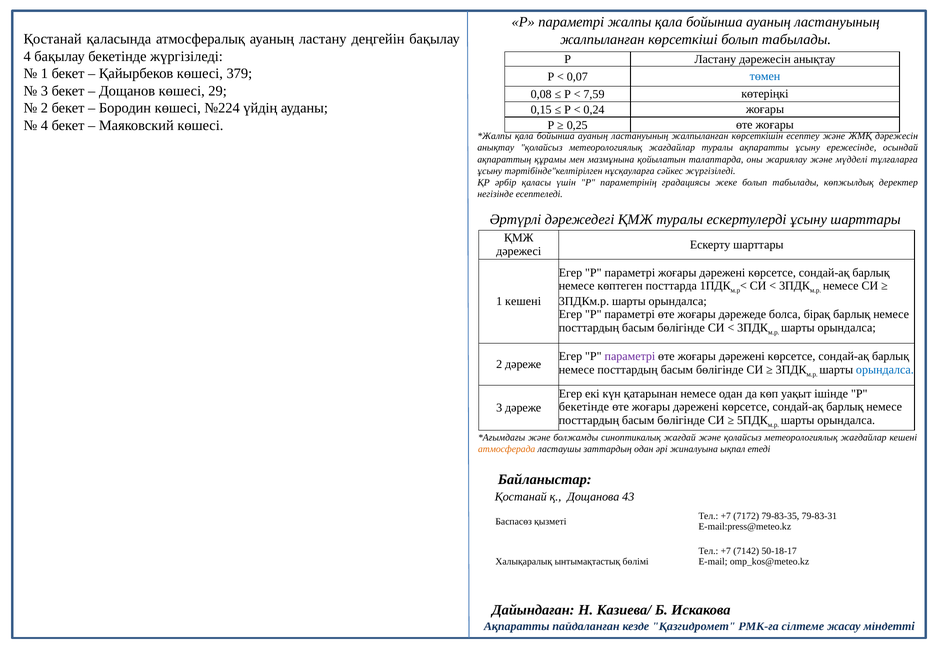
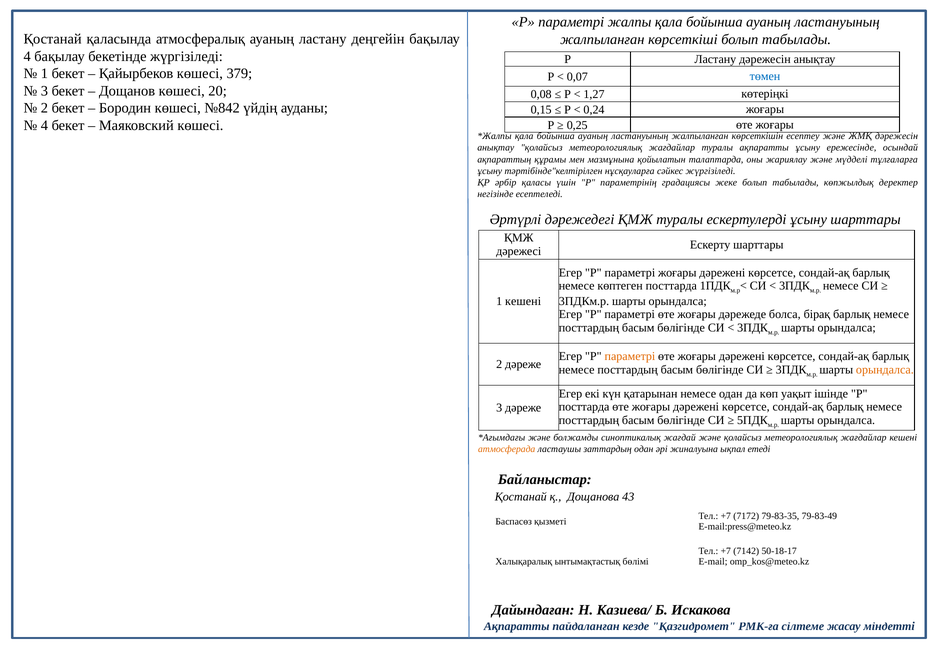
29: 29 -> 20
7,59: 7,59 -> 1,27
№224: №224 -> №842
параметрі at (630, 357) colour: purple -> orange
орындалса at (885, 370) colour: blue -> orange
бекетінде at (584, 407): бекетінде -> посттарда
79-83-31: 79-83-31 -> 79-83-49
